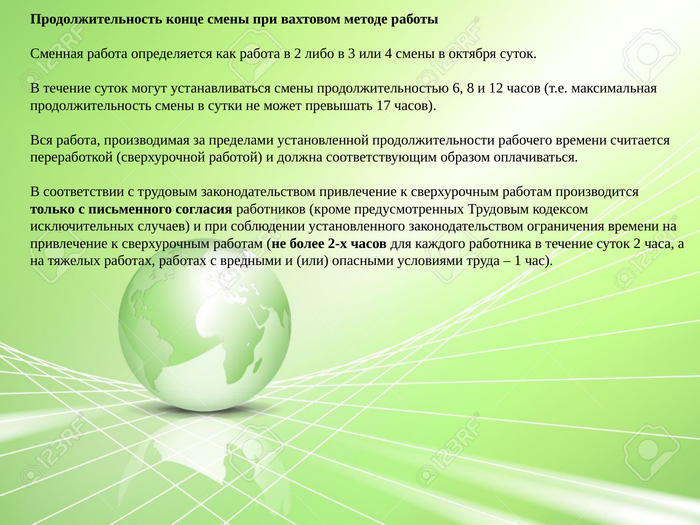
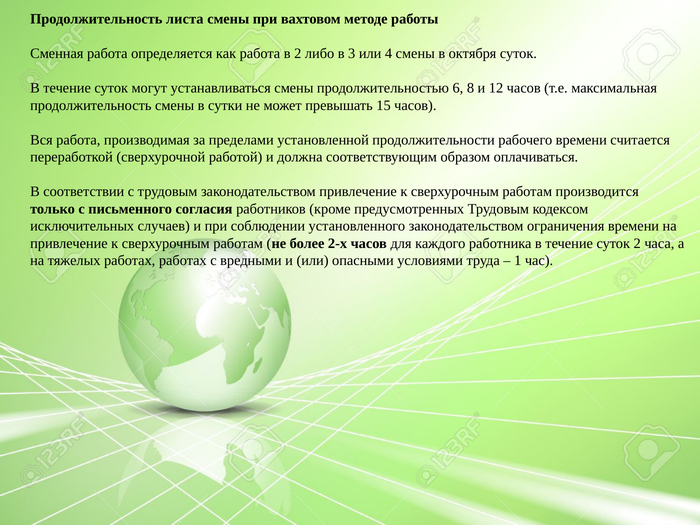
конце: конце -> листа
17: 17 -> 15
